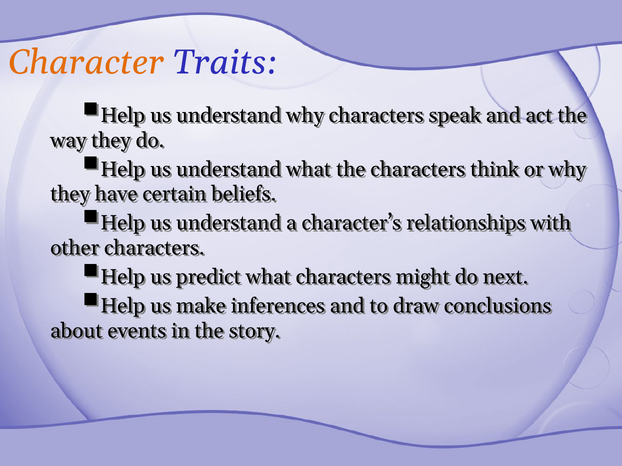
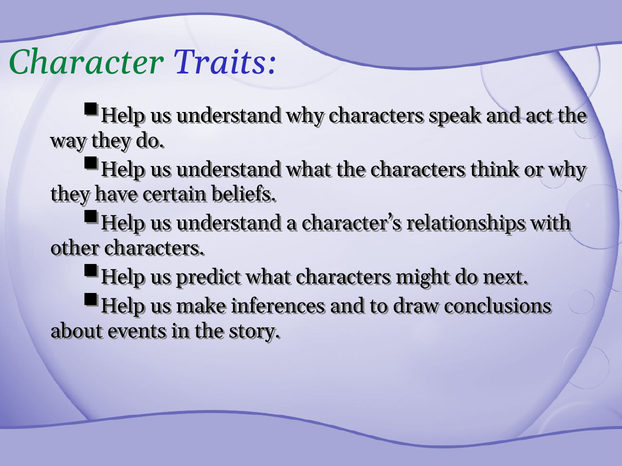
Character colour: orange -> green
